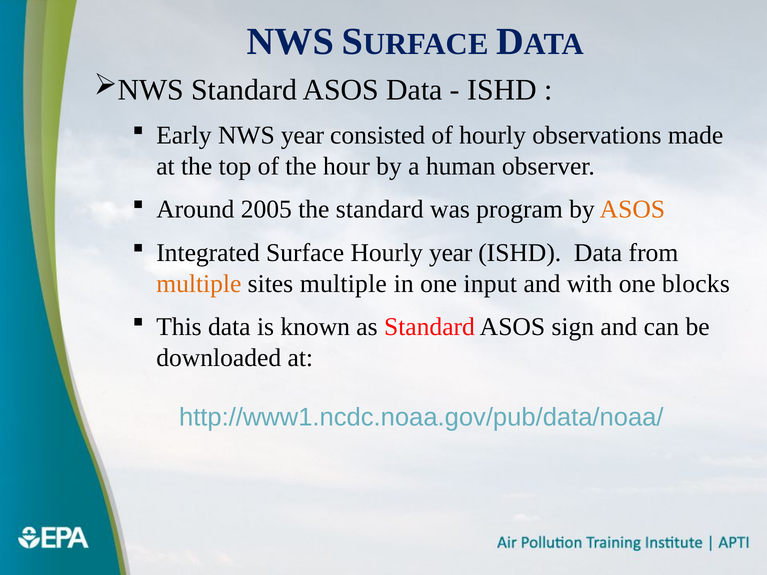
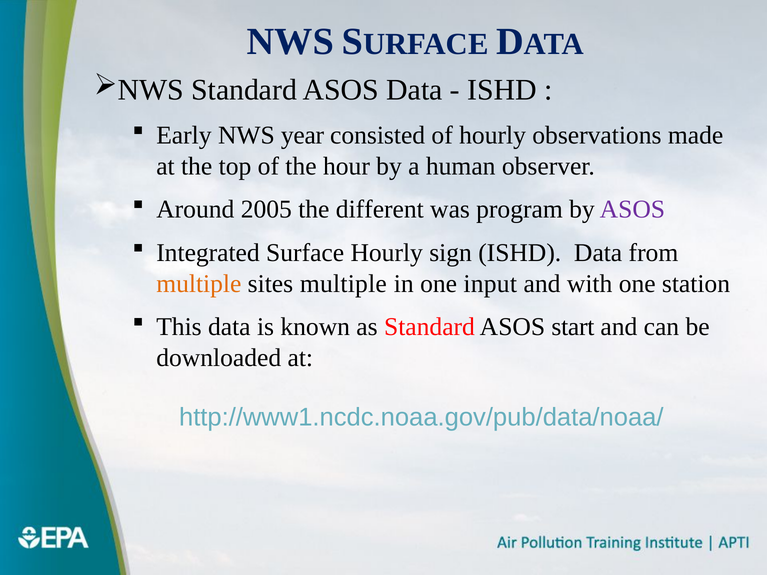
the standard: standard -> different
ASOS at (632, 210) colour: orange -> purple
Hourly year: year -> sign
blocks: blocks -> station
sign: sign -> start
